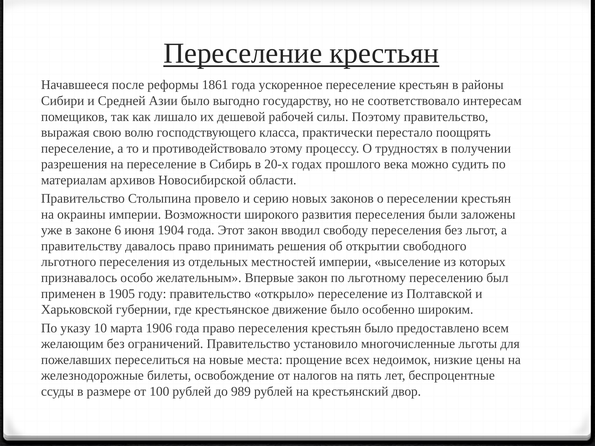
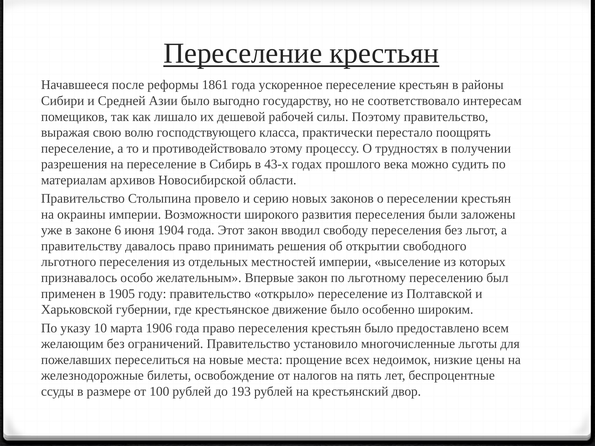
20-х: 20-х -> 43-х
989: 989 -> 193
